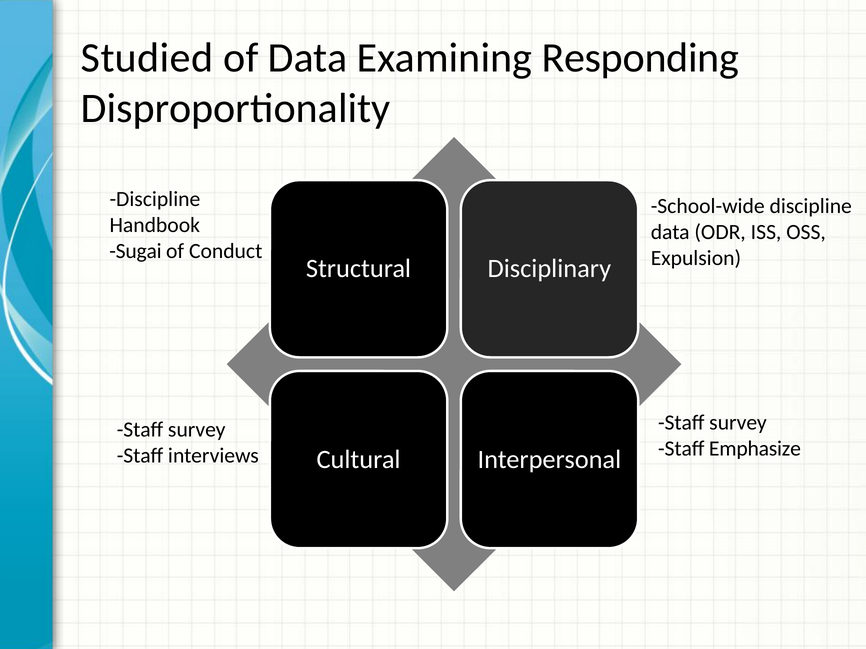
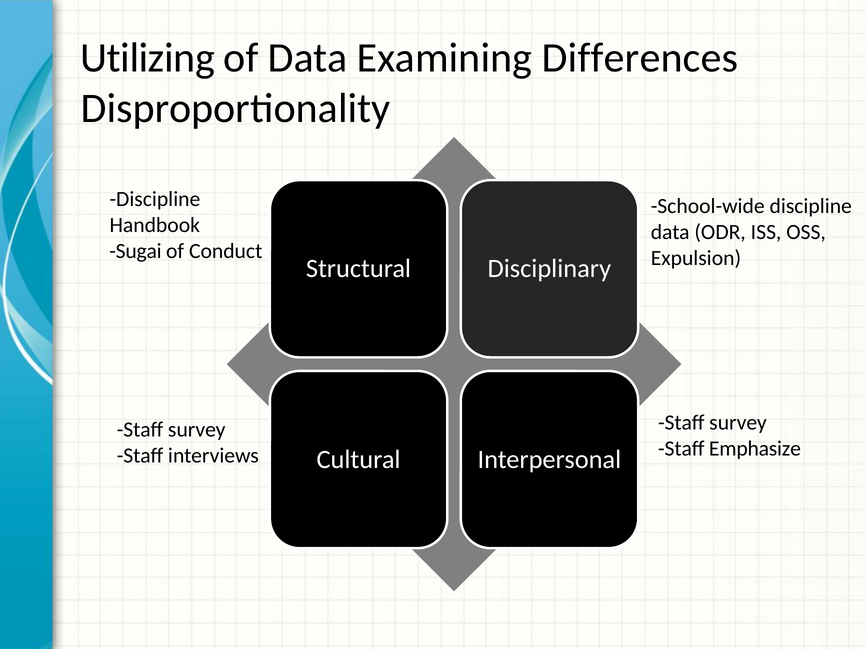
Studied: Studied -> Utilizing
Responding: Responding -> Differences
